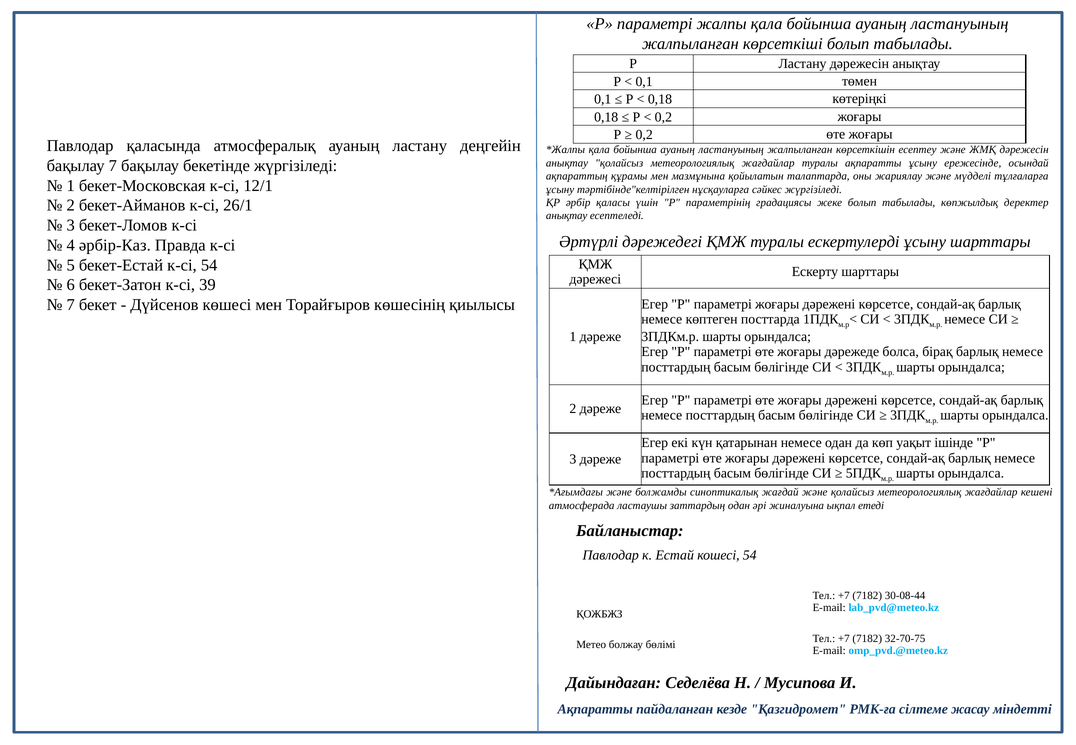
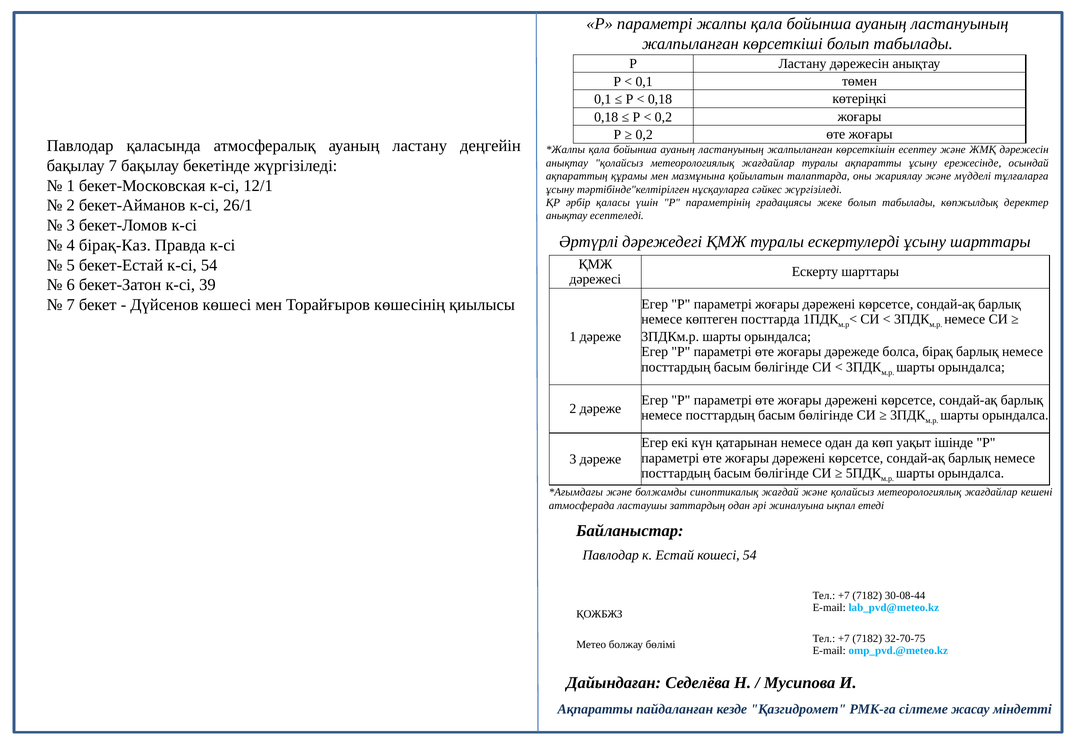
әрбір-Каз: әрбір-Каз -> бірақ-Каз
